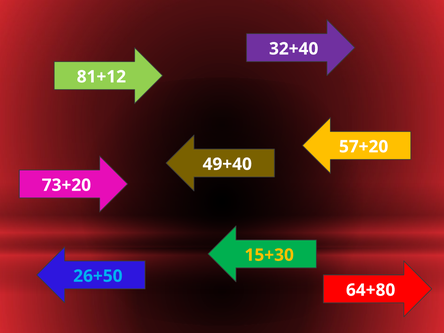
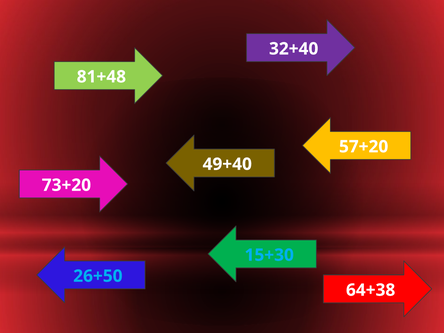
81+12: 81+12 -> 81+48
15+30 colour: yellow -> light blue
64+80: 64+80 -> 64+38
